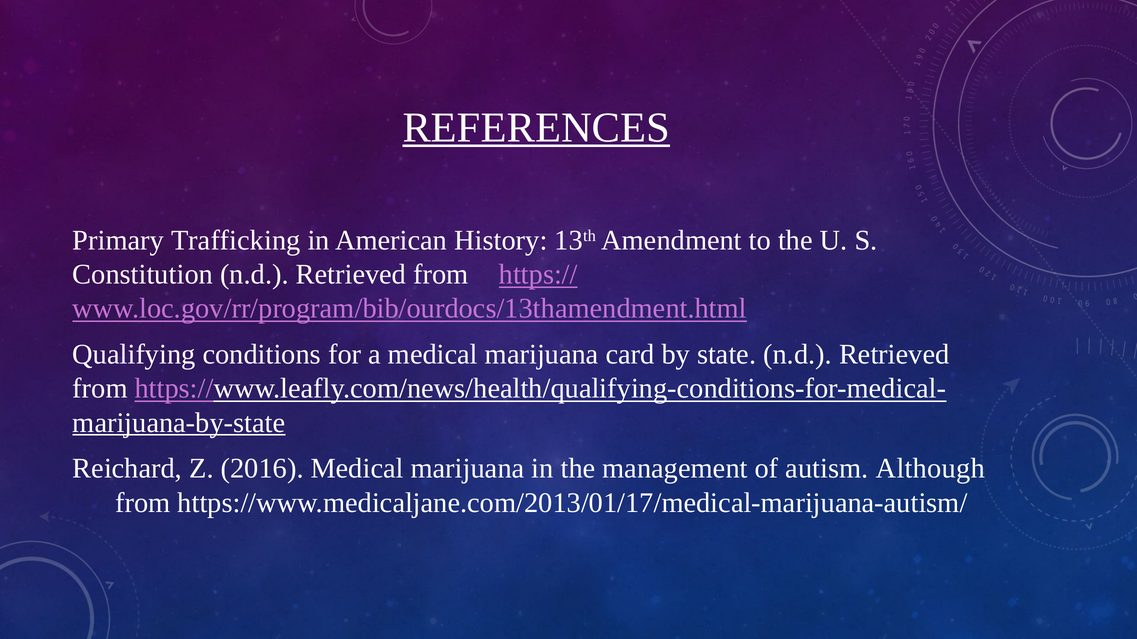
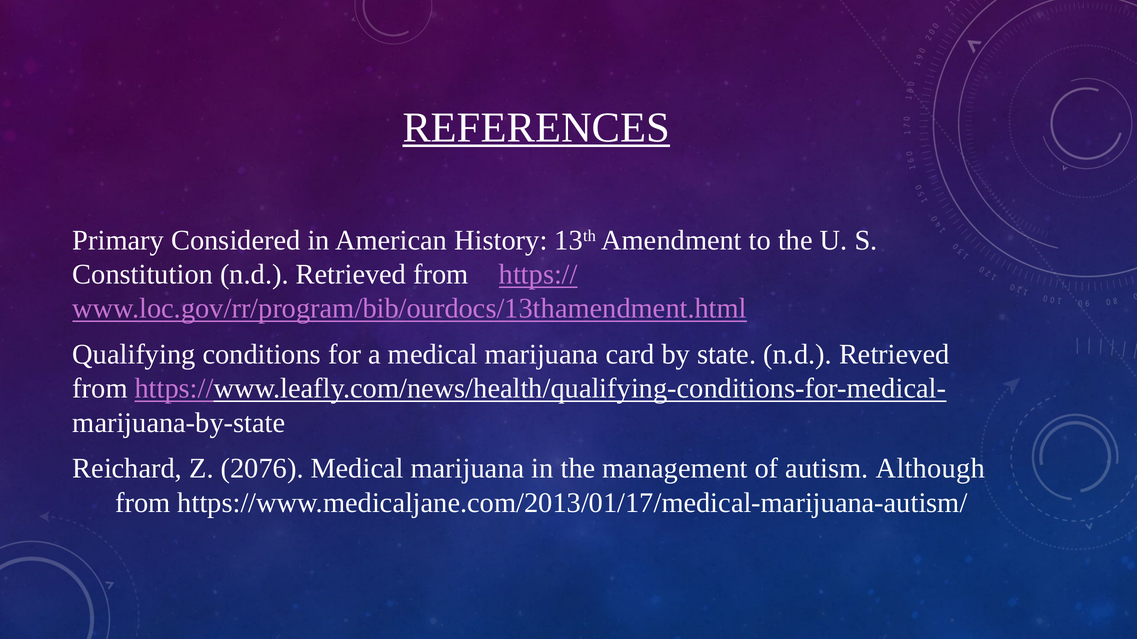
Trafficking: Trafficking -> Considered
marijuana-by-state underline: present -> none
2016: 2016 -> 2076
